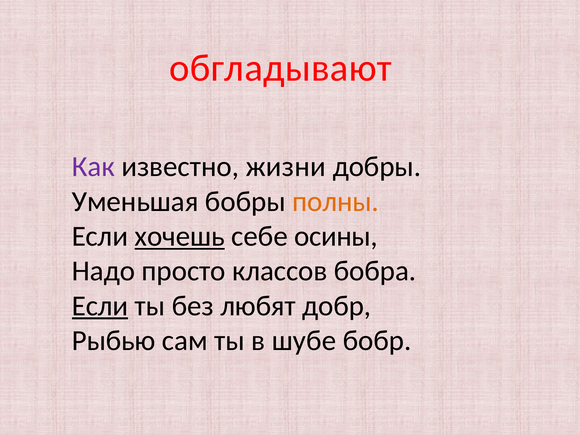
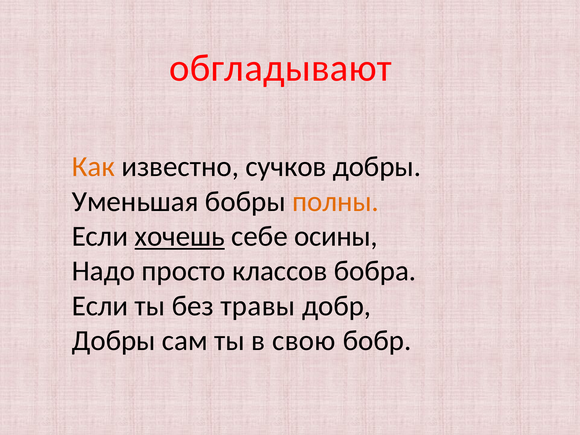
Как colour: purple -> orange
жизни: жизни -> сучков
Если at (100, 306) underline: present -> none
любят: любят -> травы
Рыбью at (114, 341): Рыбью -> Добры
шубе: шубе -> свою
